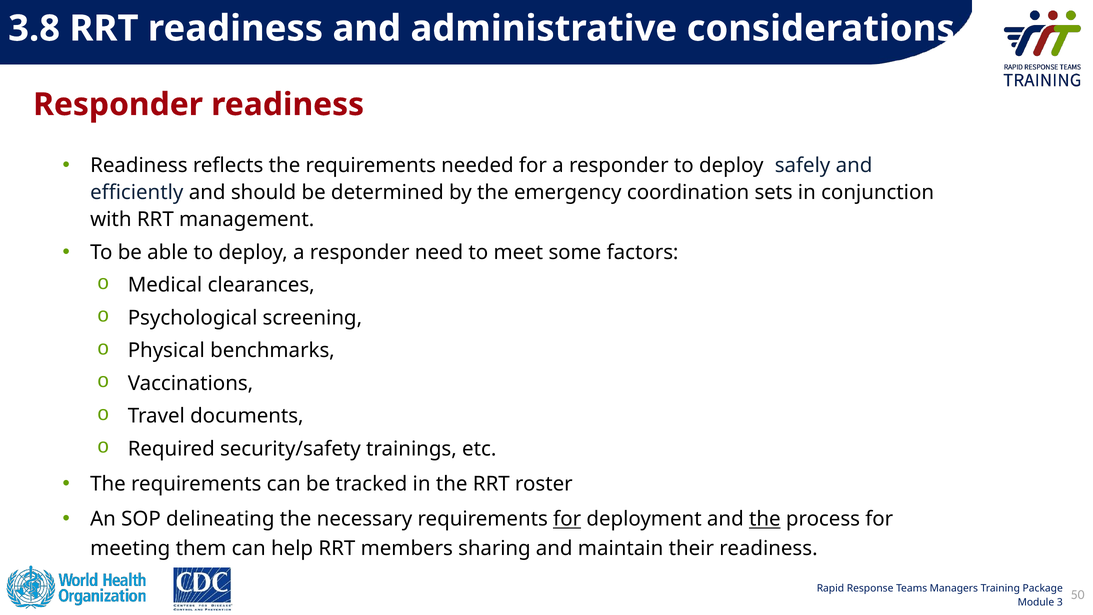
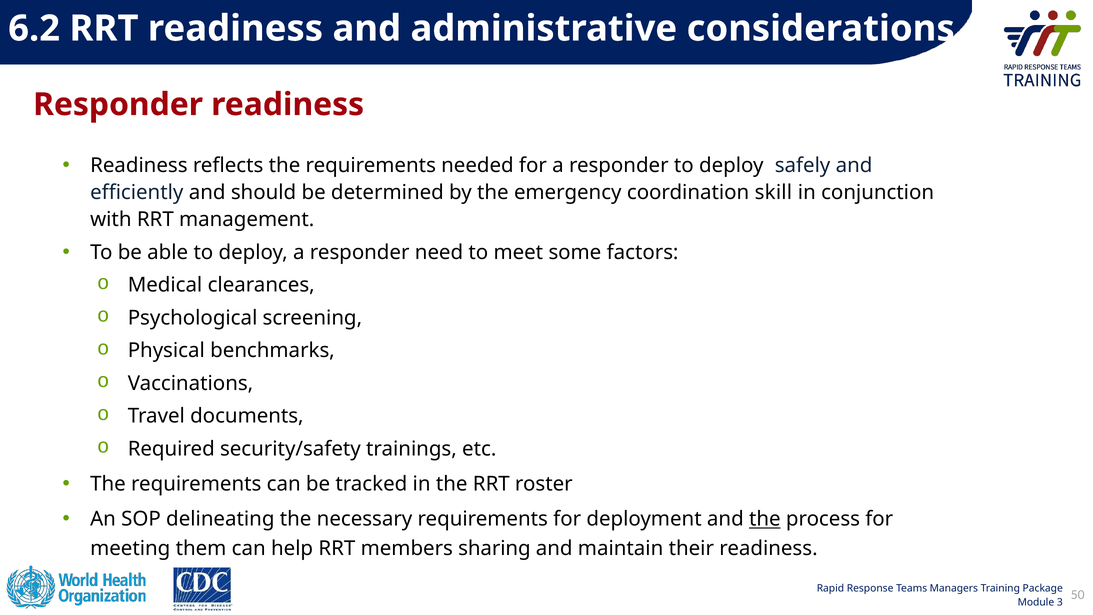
3.8: 3.8 -> 6.2
sets: sets -> skill
for at (567, 519) underline: present -> none
